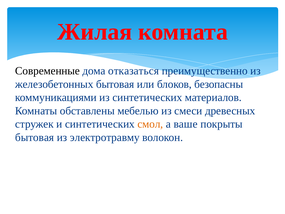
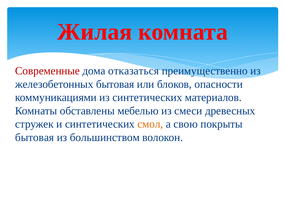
Современные colour: black -> red
безопасны: безопасны -> опасности
ваше: ваше -> свою
электротравму: электротравму -> большинством
